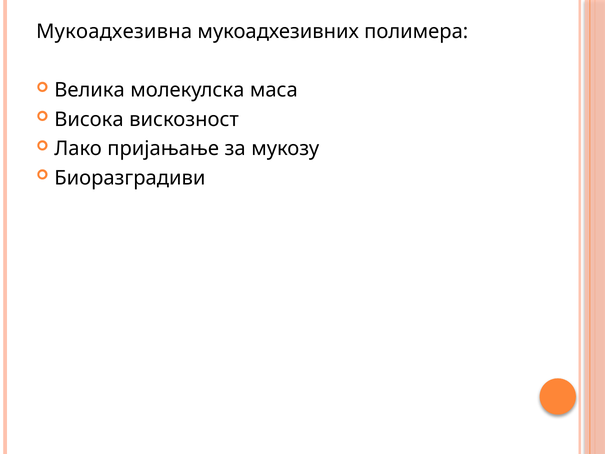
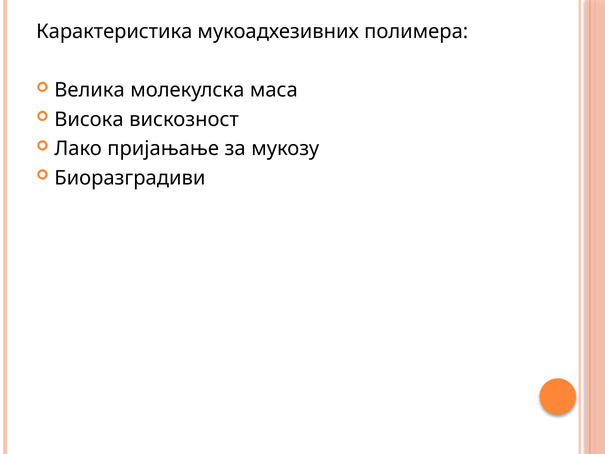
Мукоадхезивна: Мукоадхезивна -> Карактеристика
